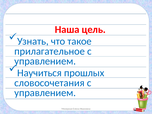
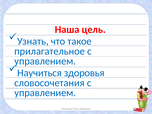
прошлых: прошлых -> здоровья
